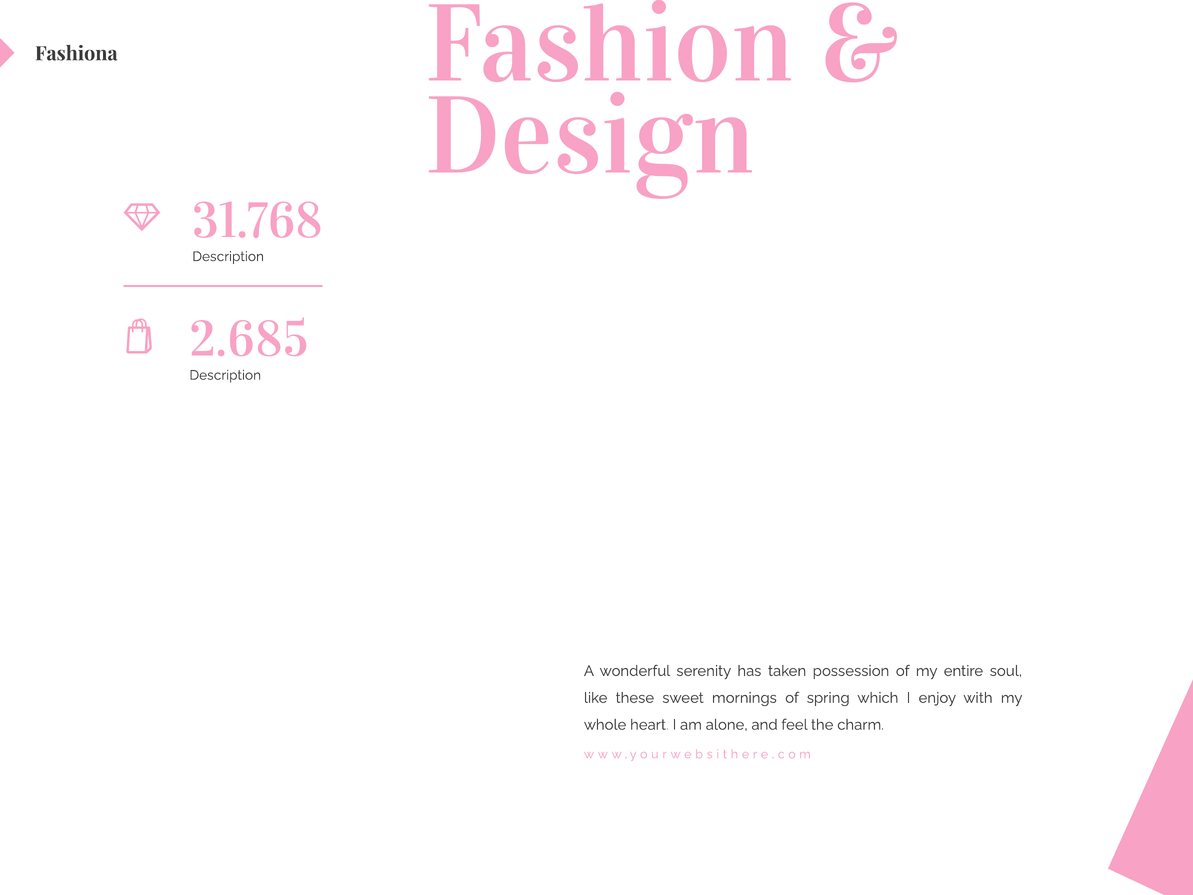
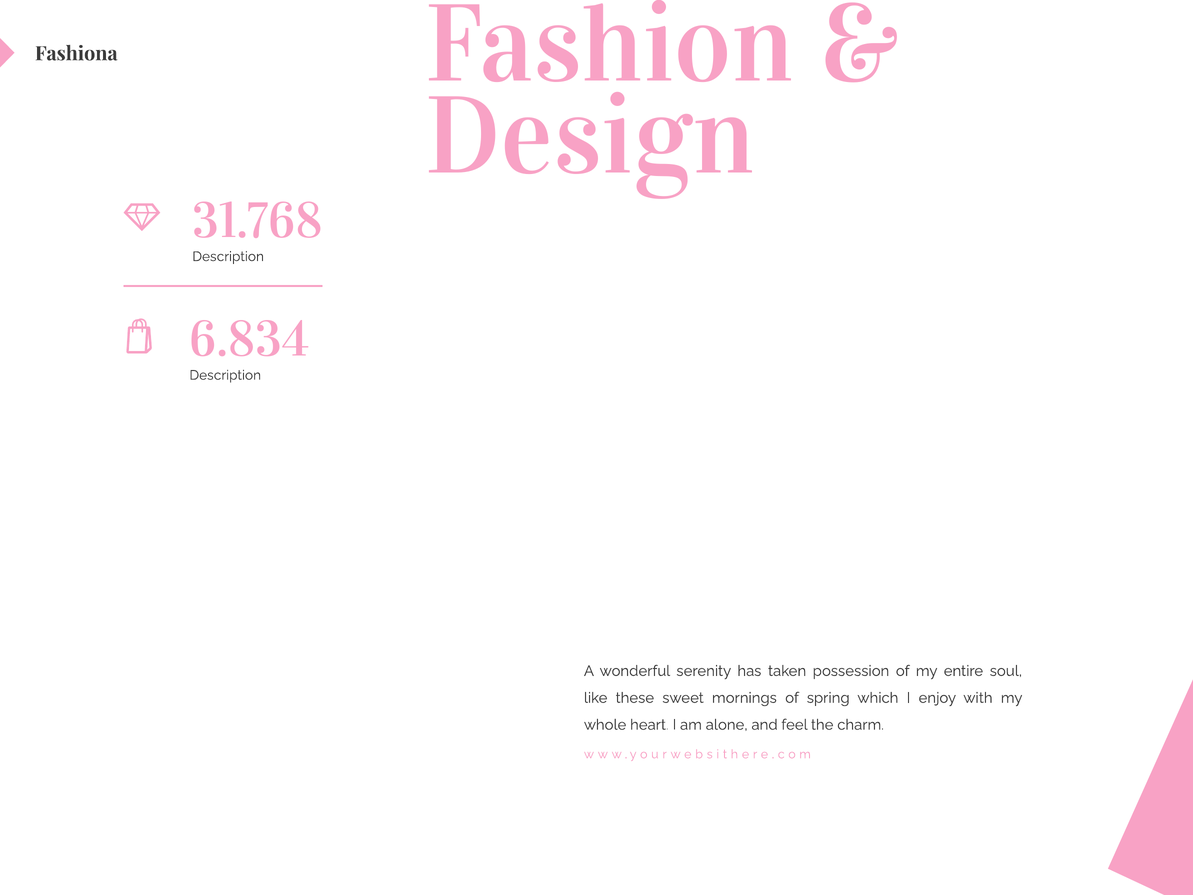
2.685: 2.685 -> 6.834
